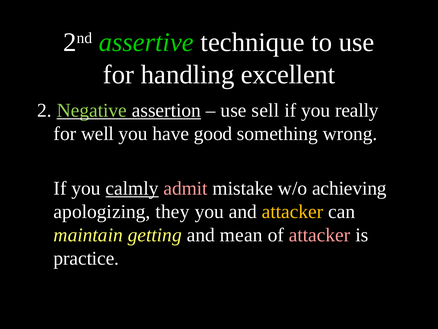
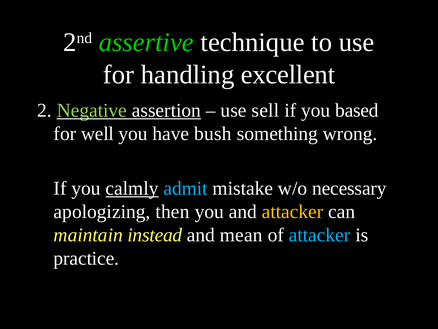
really: really -> based
good: good -> bush
admit colour: pink -> light blue
achieving: achieving -> necessary
they: they -> then
getting: getting -> instead
attacker at (320, 235) colour: pink -> light blue
